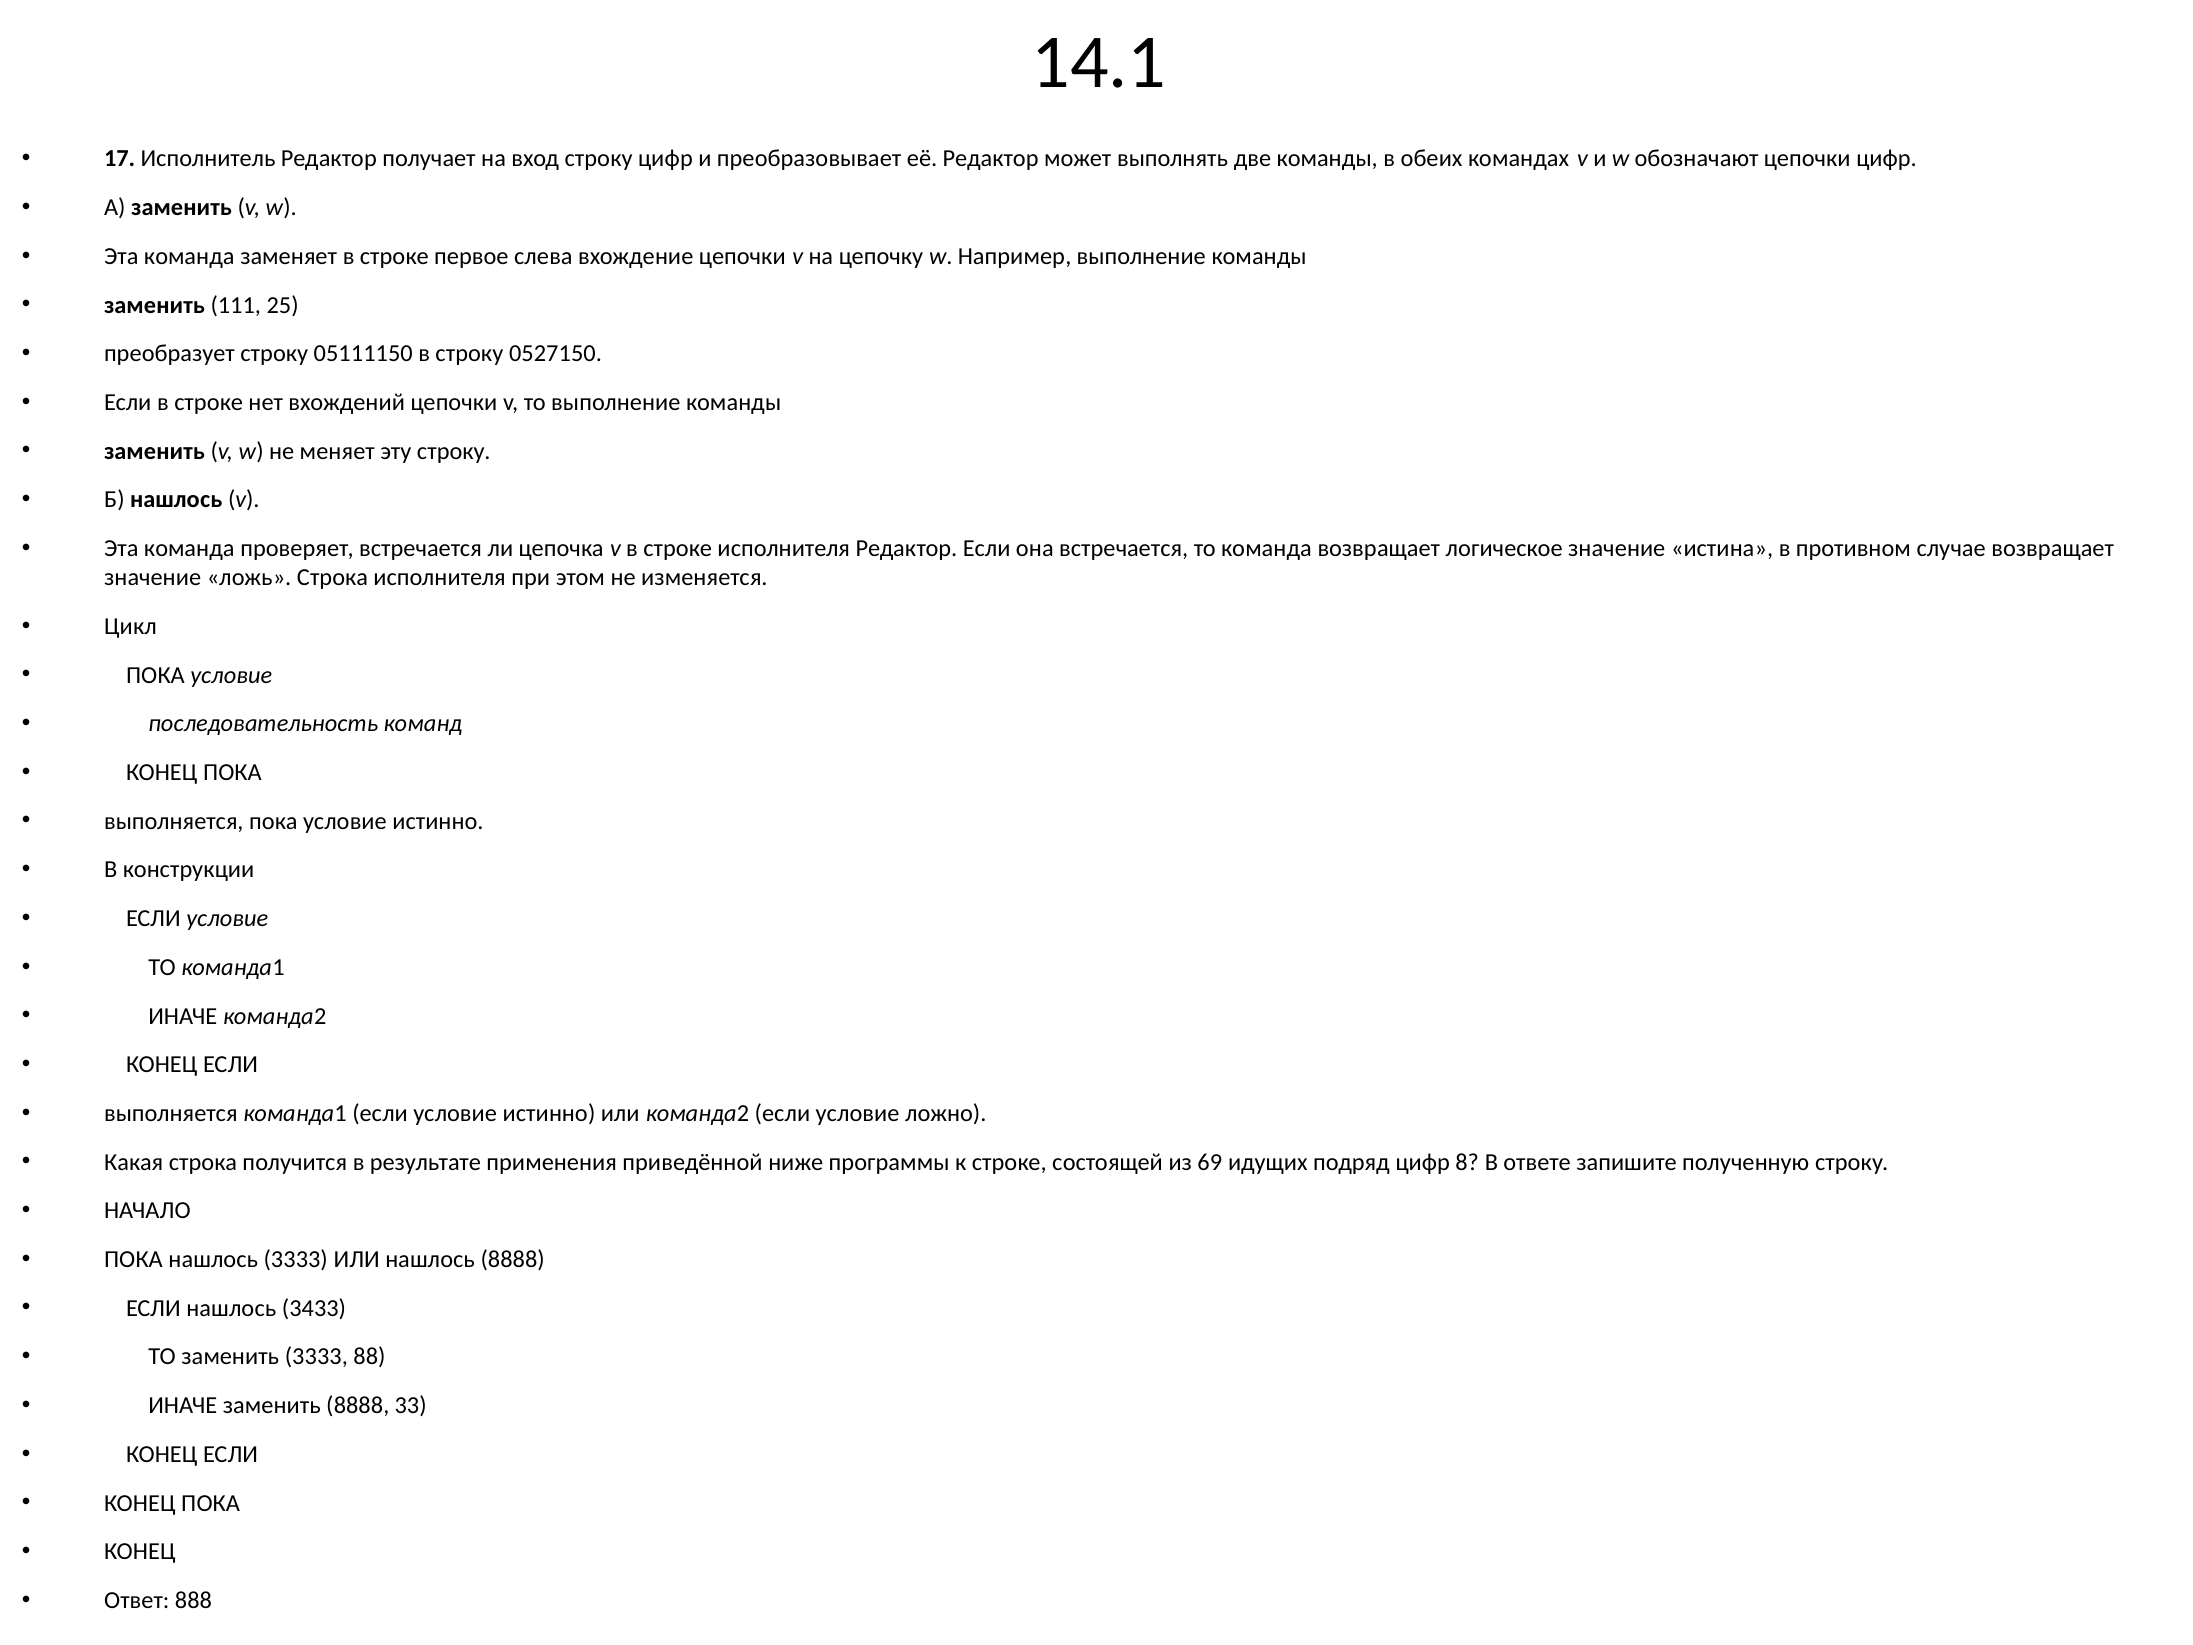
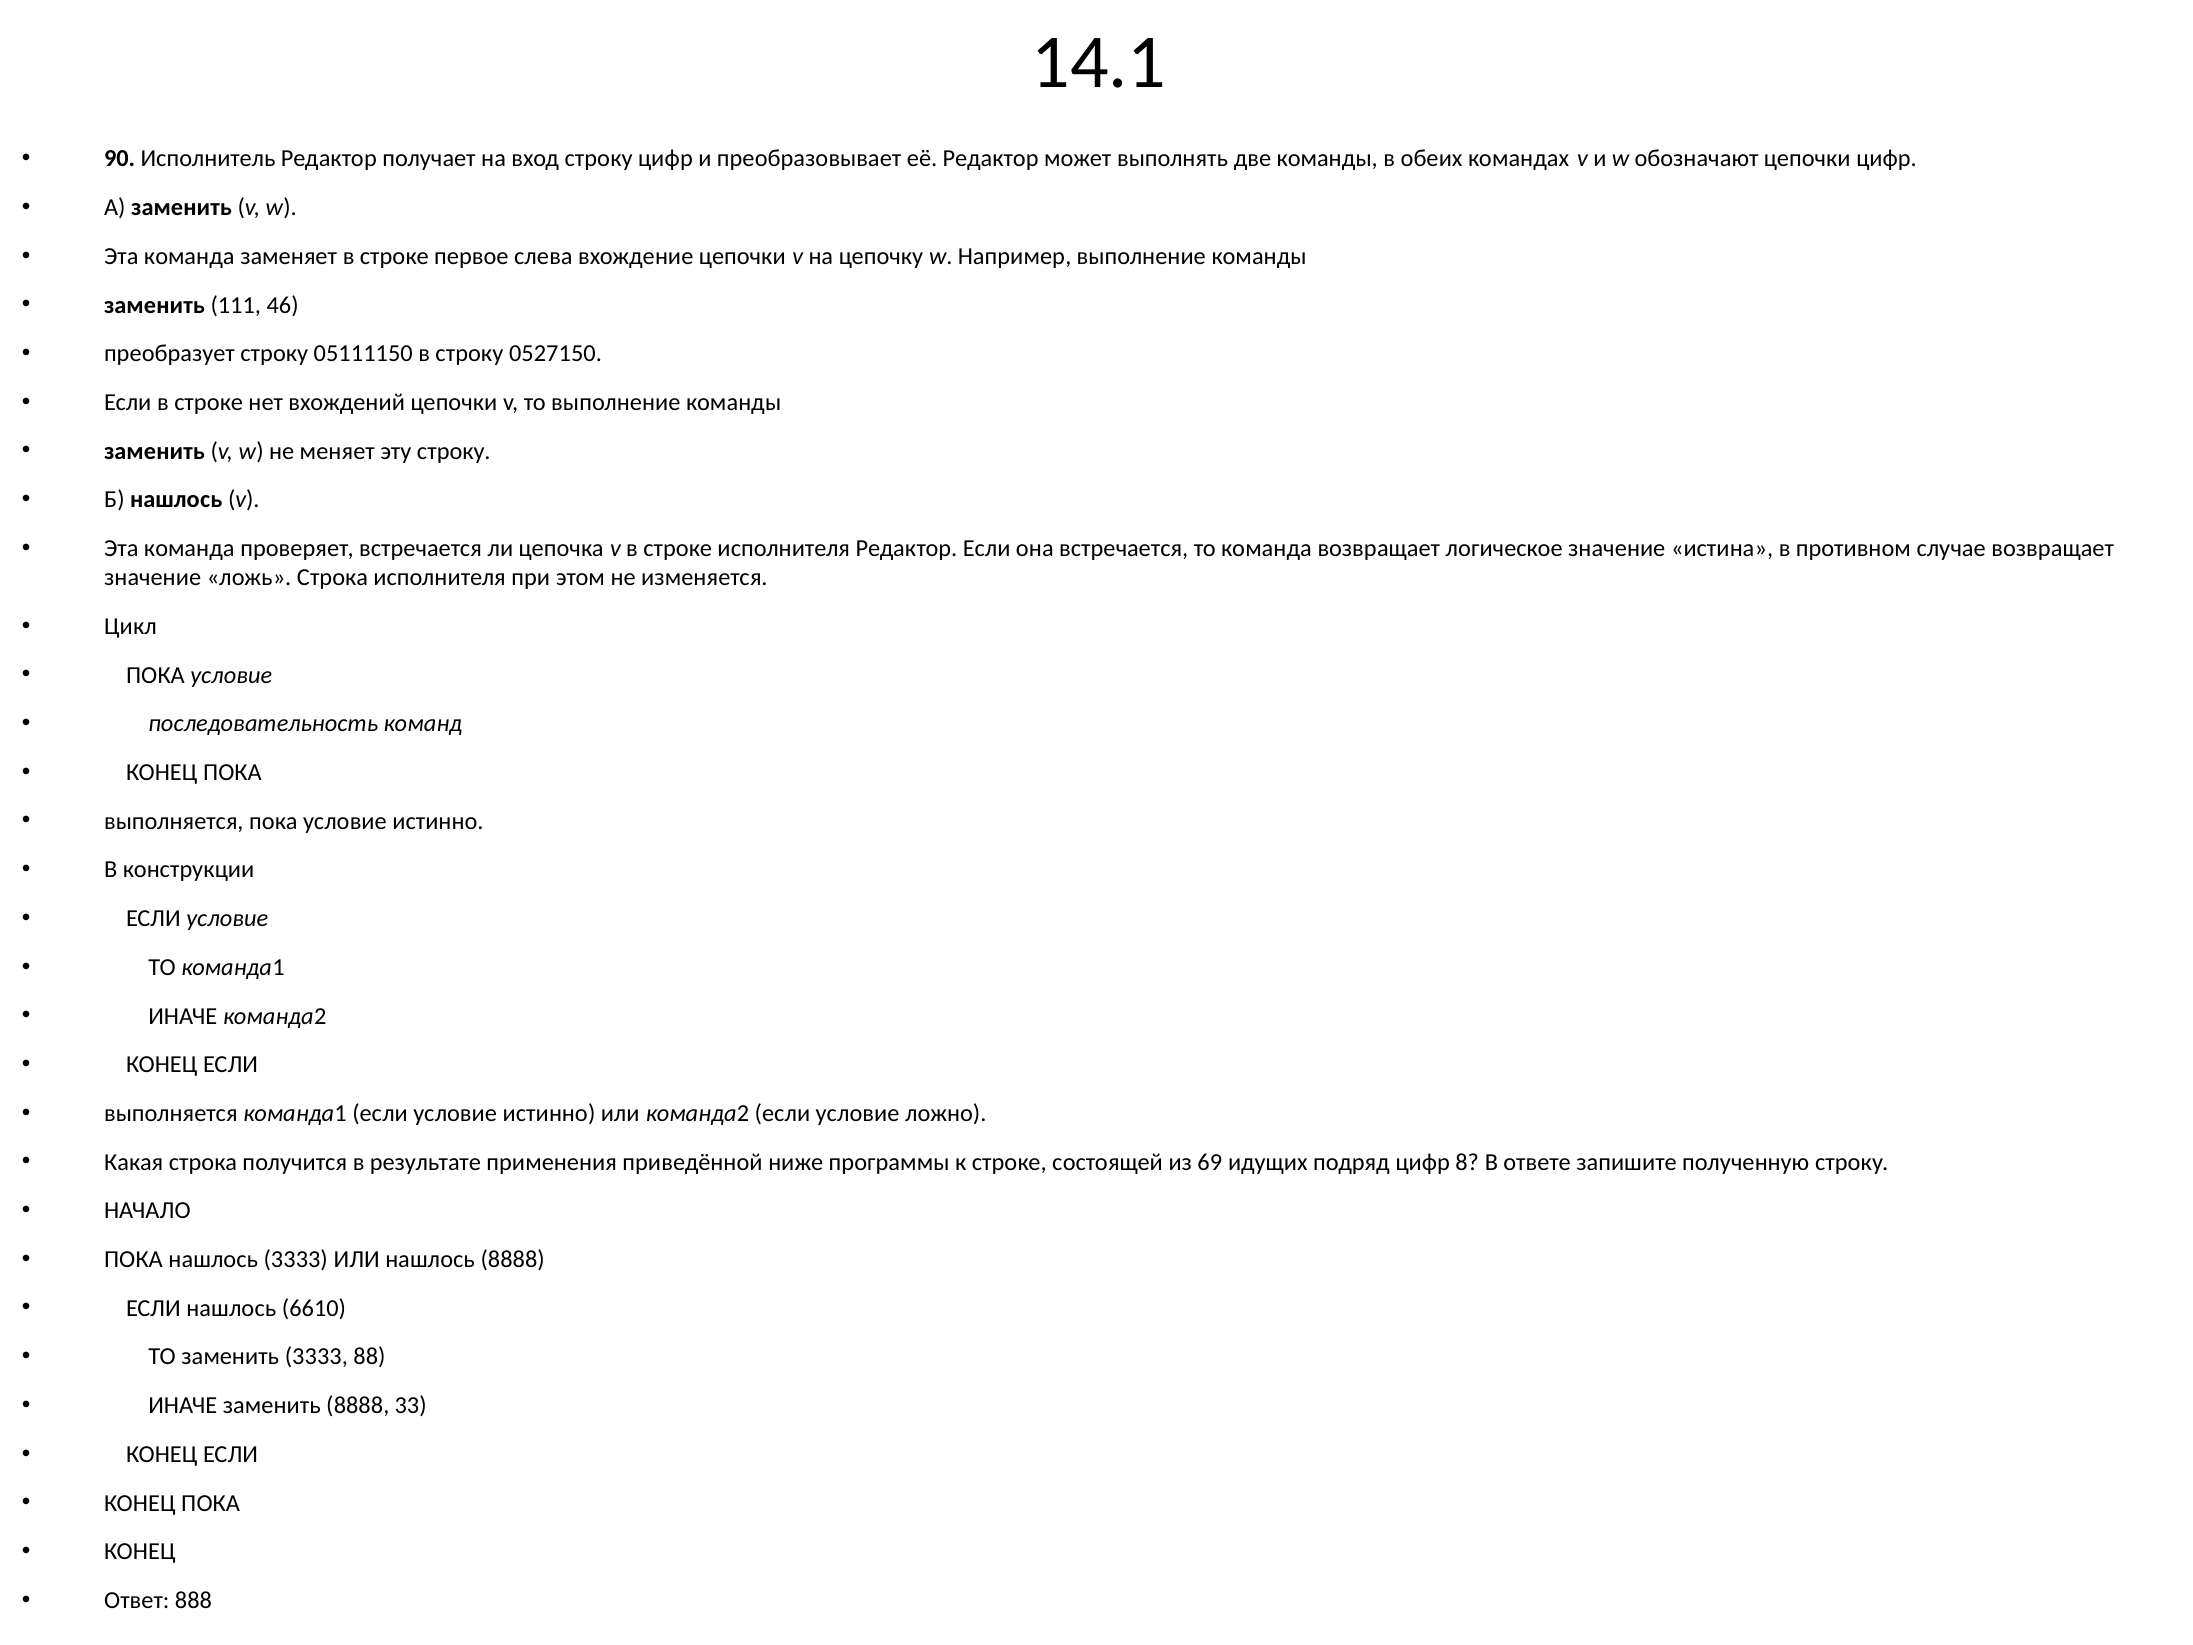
17: 17 -> 90
25: 25 -> 46
3433: 3433 -> 6610
